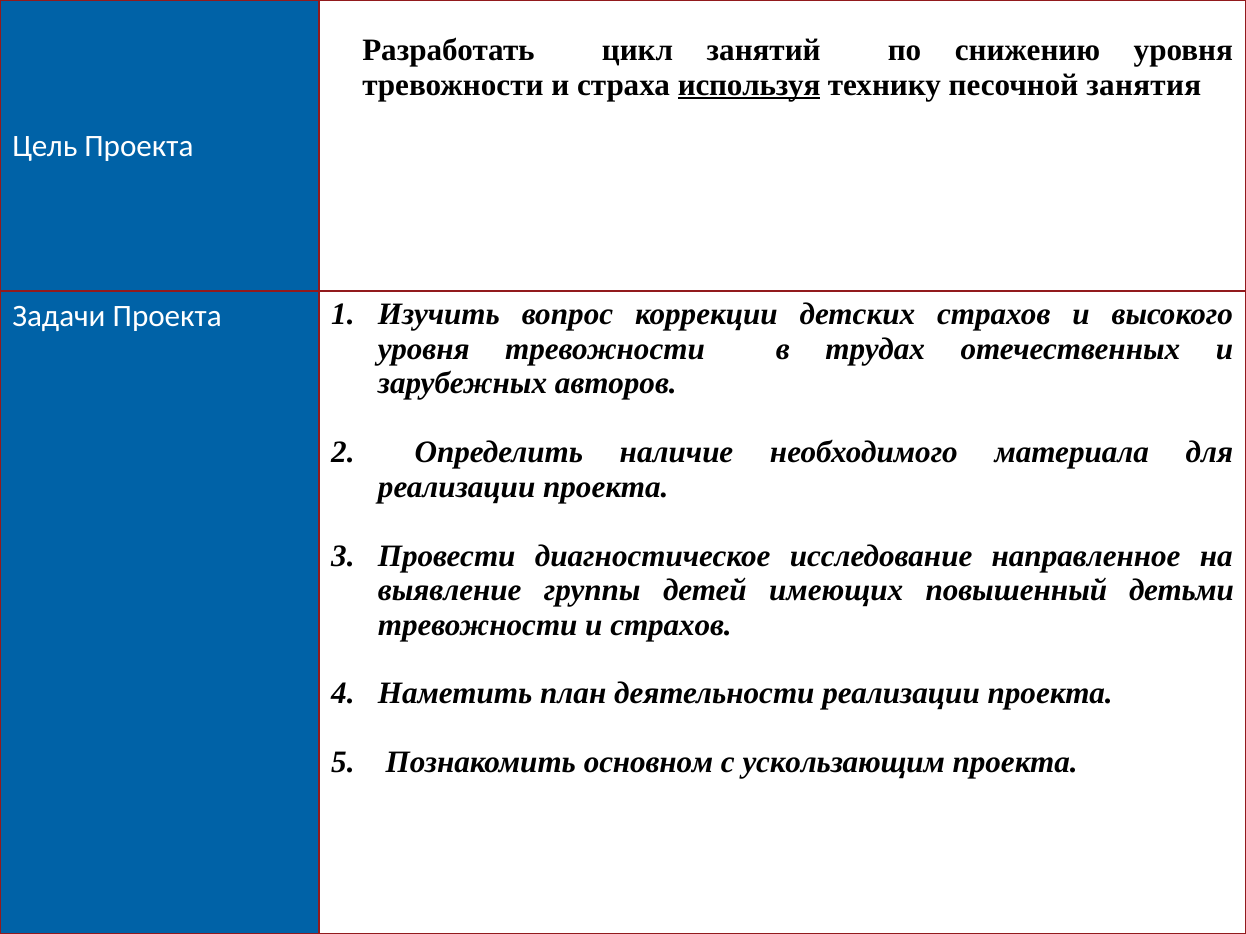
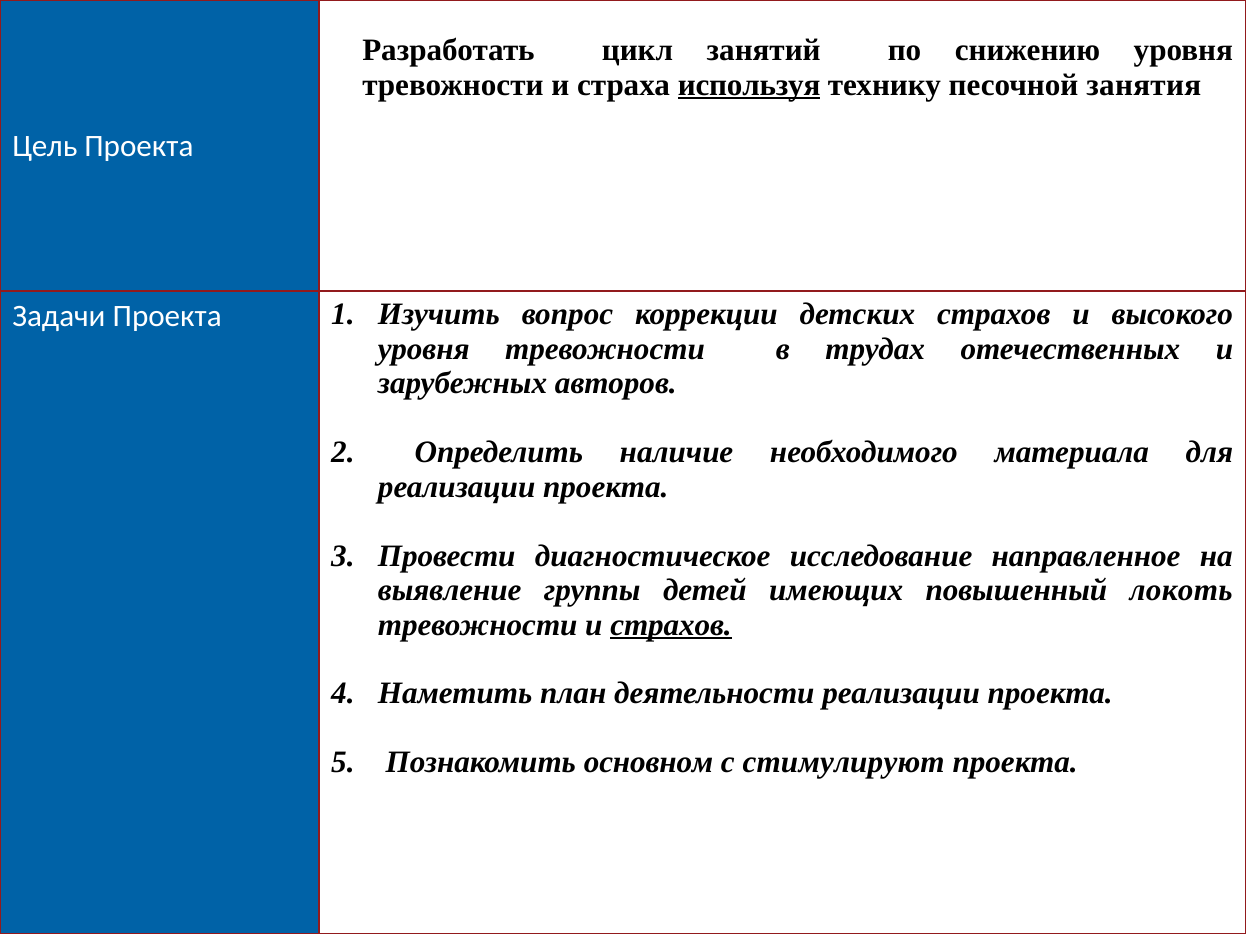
детьми: детьми -> локоть
страхов at (671, 625) underline: none -> present
ускользающим: ускользающим -> стимулируют
